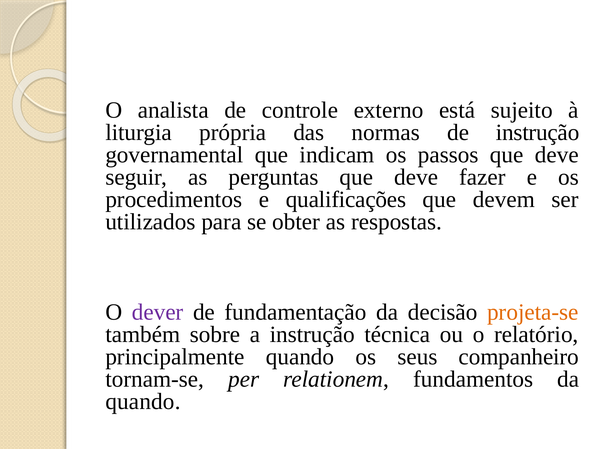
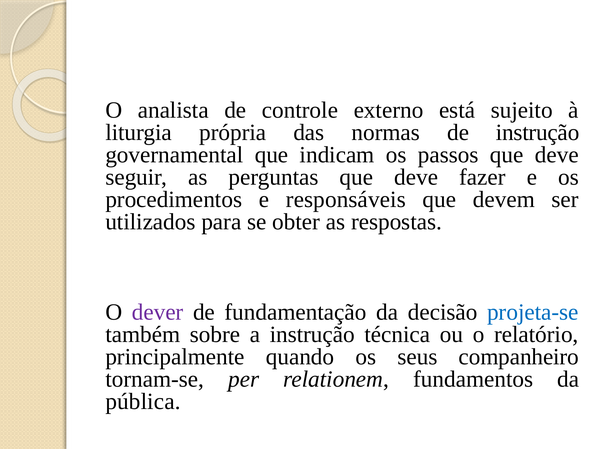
qualificações: qualificações -> responsáveis
projeta-se colour: orange -> blue
quando at (143, 402): quando -> pública
